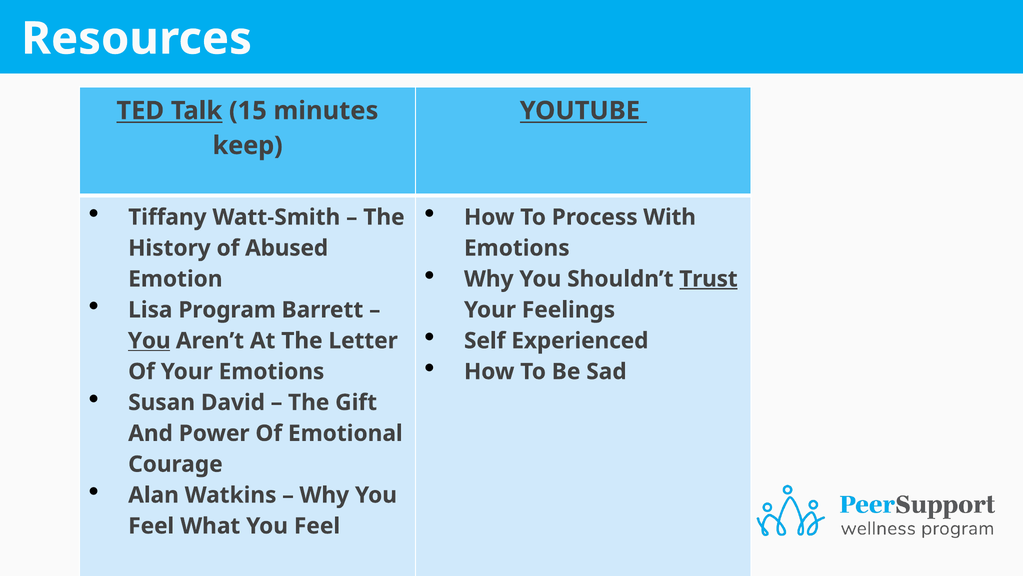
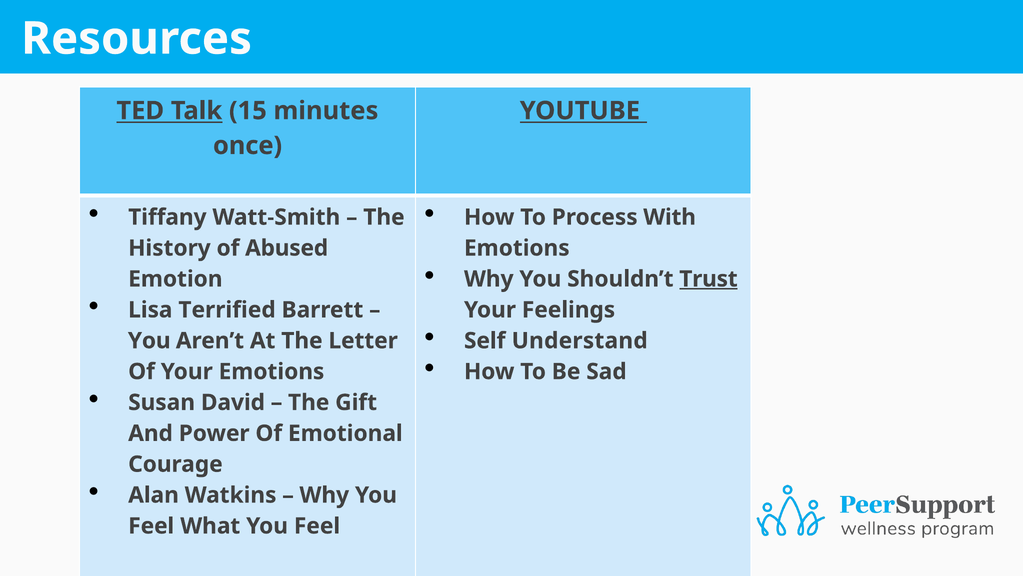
keep: keep -> once
Program: Program -> Terrified
Experienced: Experienced -> Understand
You at (149, 340) underline: present -> none
